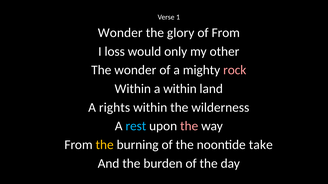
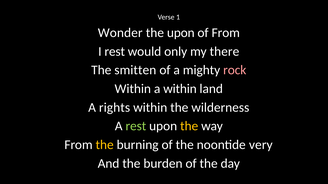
the glory: glory -> upon
I loss: loss -> rest
other: other -> there
The wonder: wonder -> smitten
rest at (136, 126) colour: light blue -> light green
the at (189, 126) colour: pink -> yellow
take: take -> very
